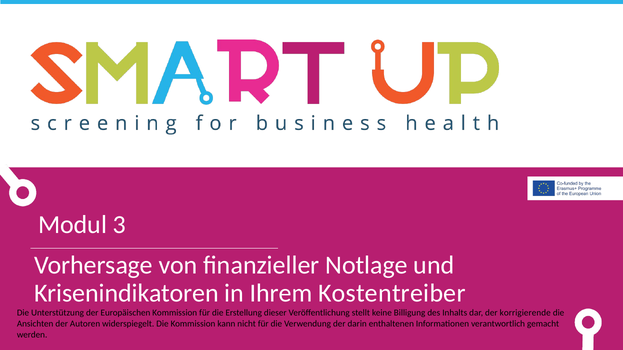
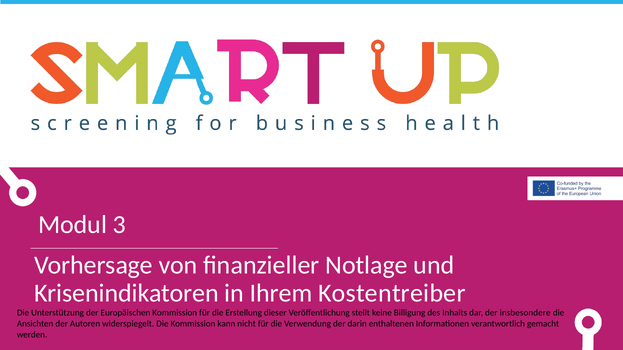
korrigierende: korrigierende -> insbesondere
